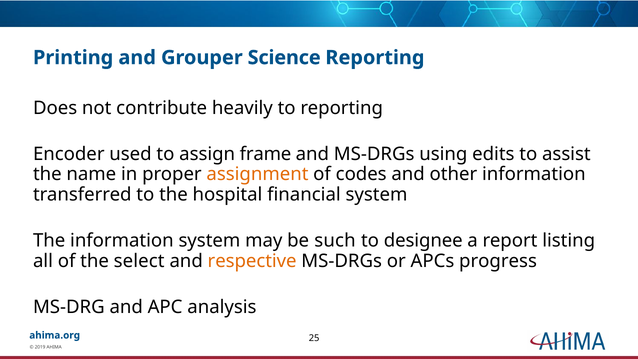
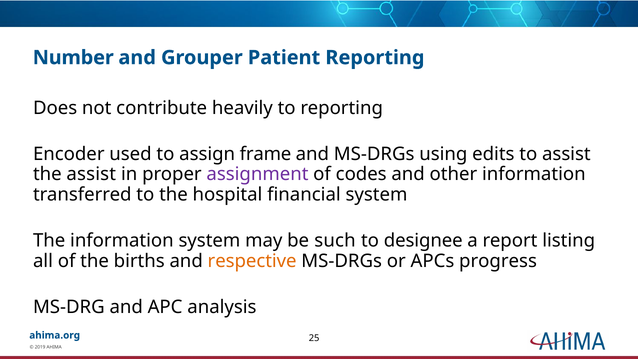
Printing: Printing -> Number
Science: Science -> Patient
the name: name -> assist
assignment colour: orange -> purple
select: select -> births
